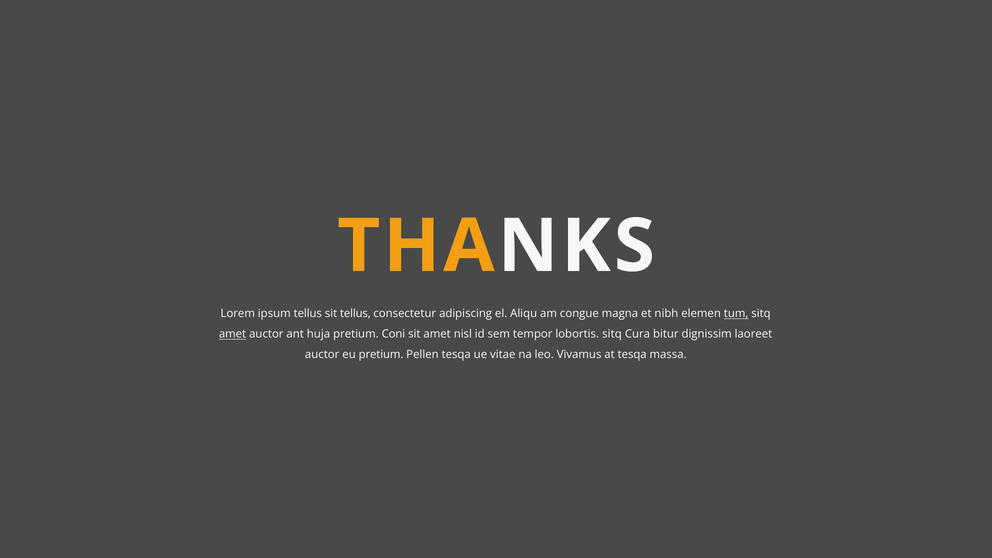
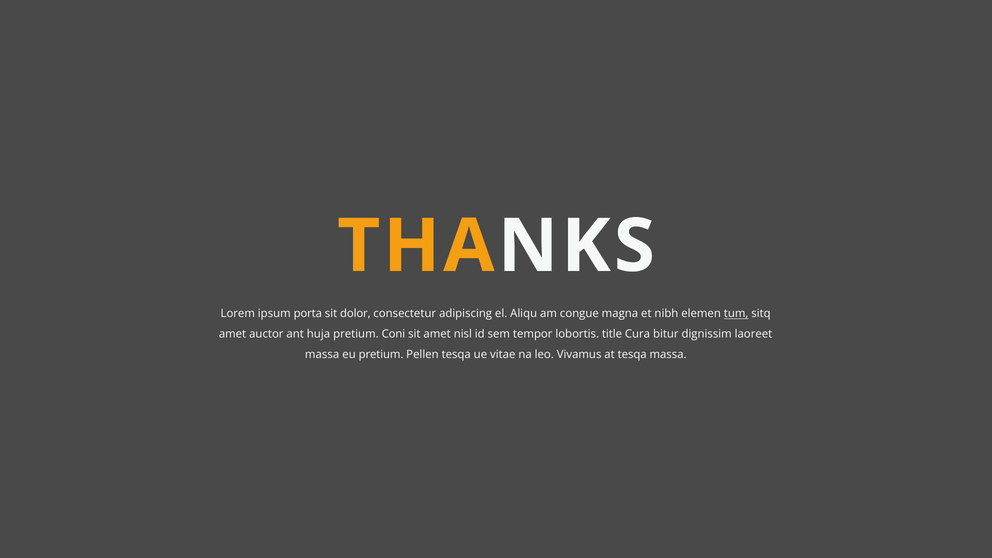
ipsum tellus: tellus -> porta
sit tellus: tellus -> dolor
amet at (233, 334) underline: present -> none
lobortis sitq: sitq -> title
auctor at (322, 355): auctor -> massa
